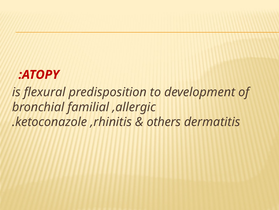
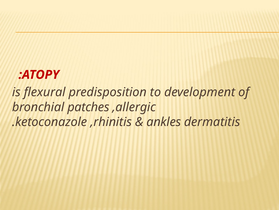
familial: familial -> patches
others: others -> ankles
